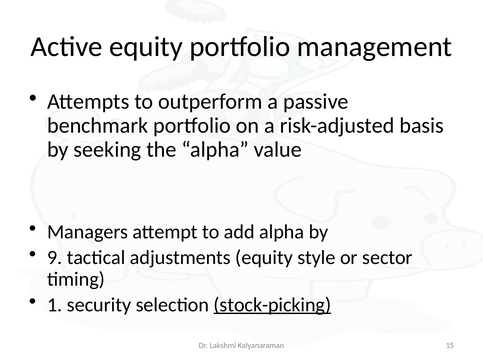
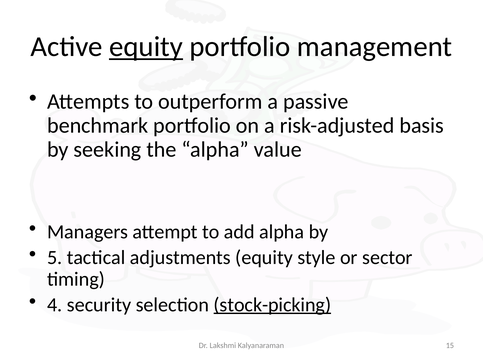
equity at (146, 47) underline: none -> present
9: 9 -> 5
1: 1 -> 4
